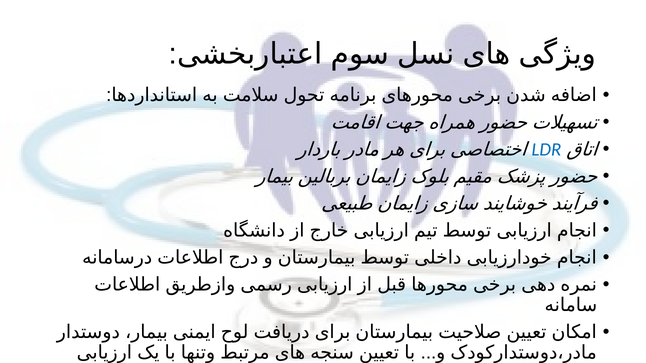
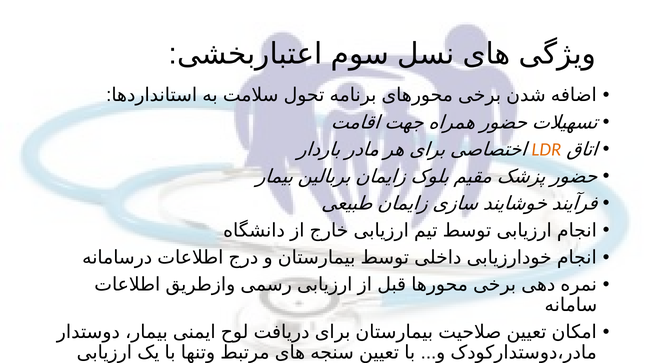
LDR colour: blue -> orange
